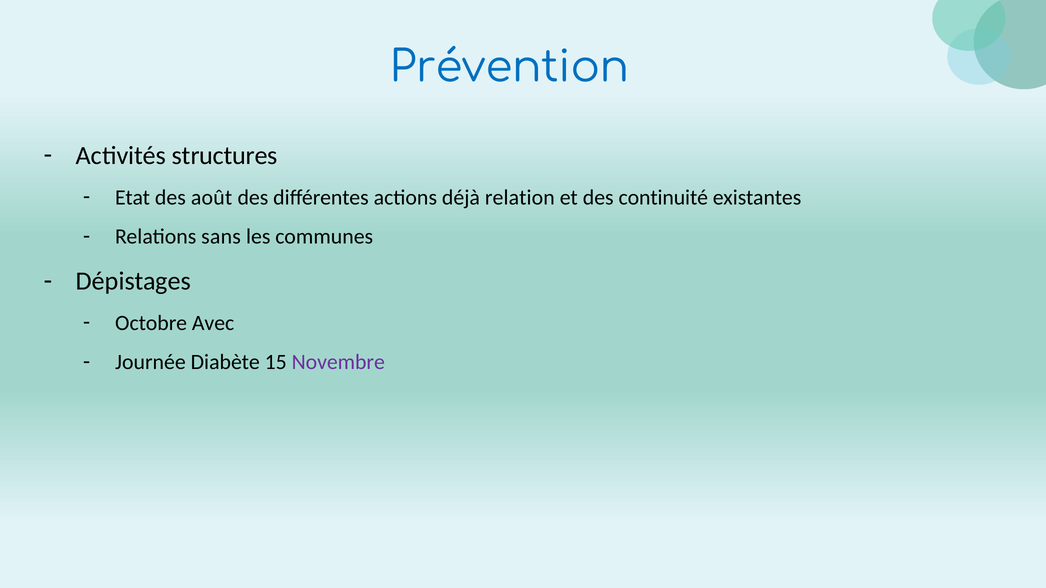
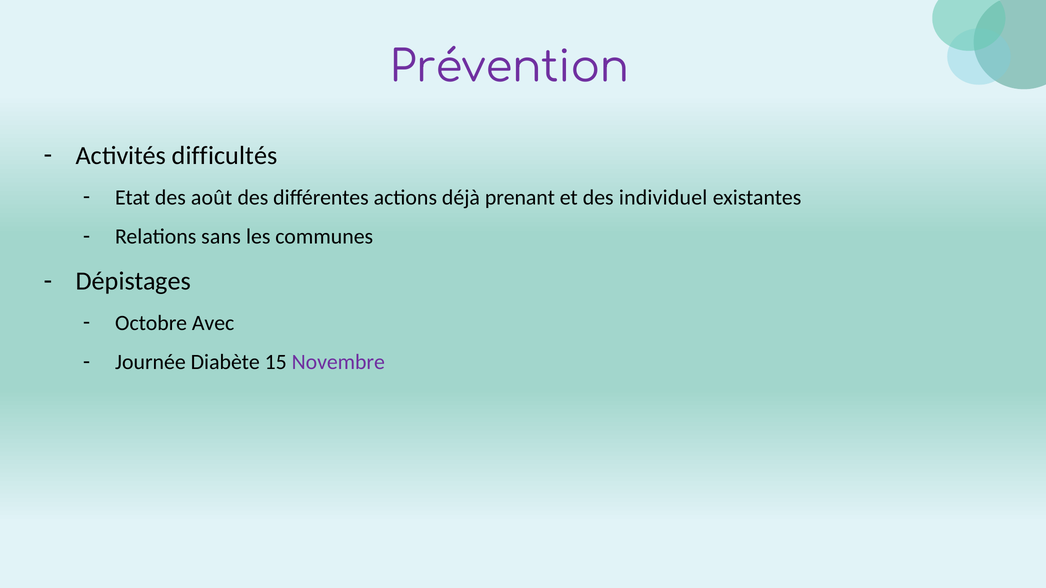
Prévention colour: blue -> purple
structures: structures -> difficultés
relation: relation -> prenant
continuité: continuité -> individuel
